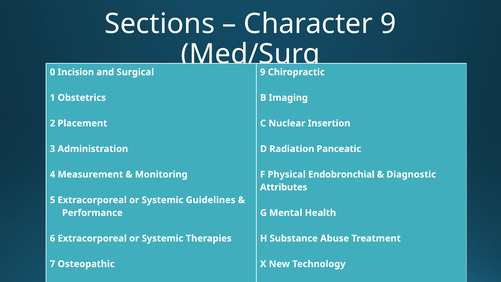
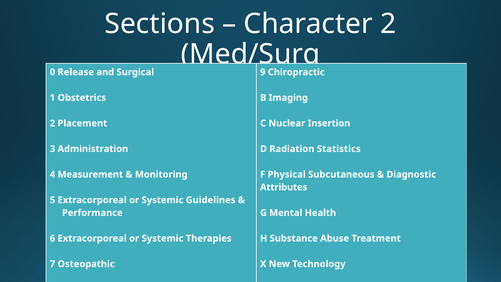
Character 9: 9 -> 2
Incision: Incision -> Release
Panceatic: Panceatic -> Statistics
Endobronchial: Endobronchial -> Subcutaneous
